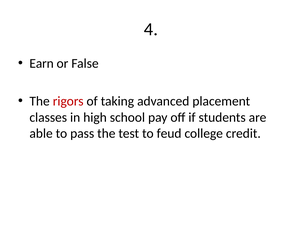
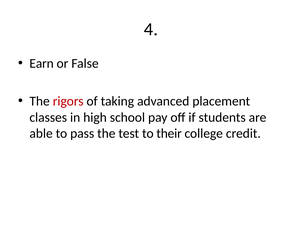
feud: feud -> their
